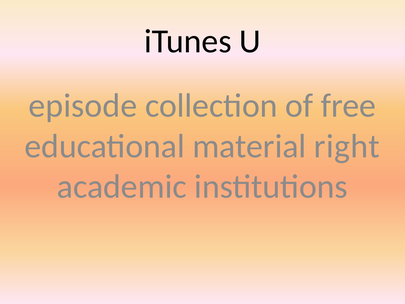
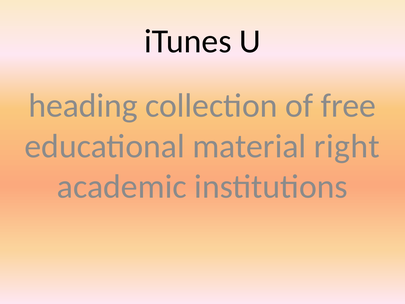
episode: episode -> heading
